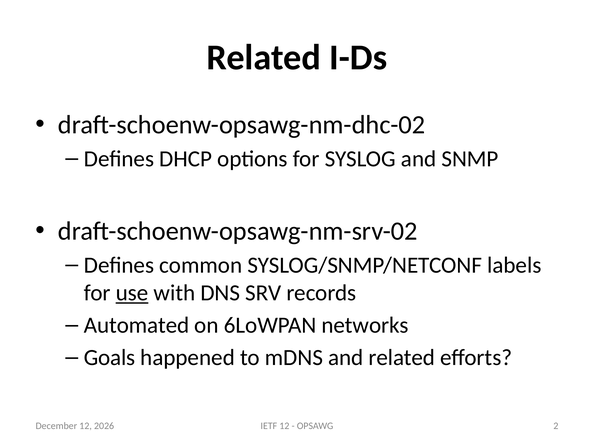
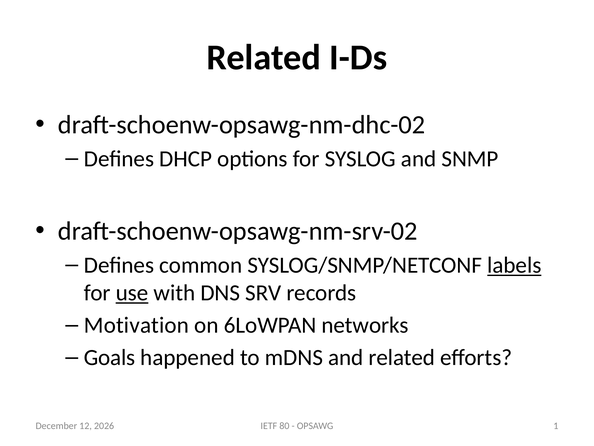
labels underline: none -> present
Automated: Automated -> Motivation
IETF 12: 12 -> 80
2: 2 -> 1
